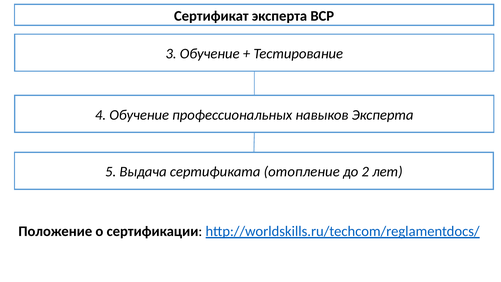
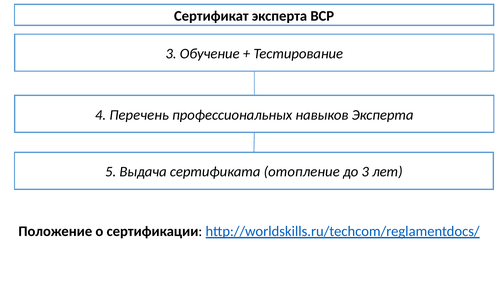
4 Обучение: Обучение -> Перечень
до 2: 2 -> 3
